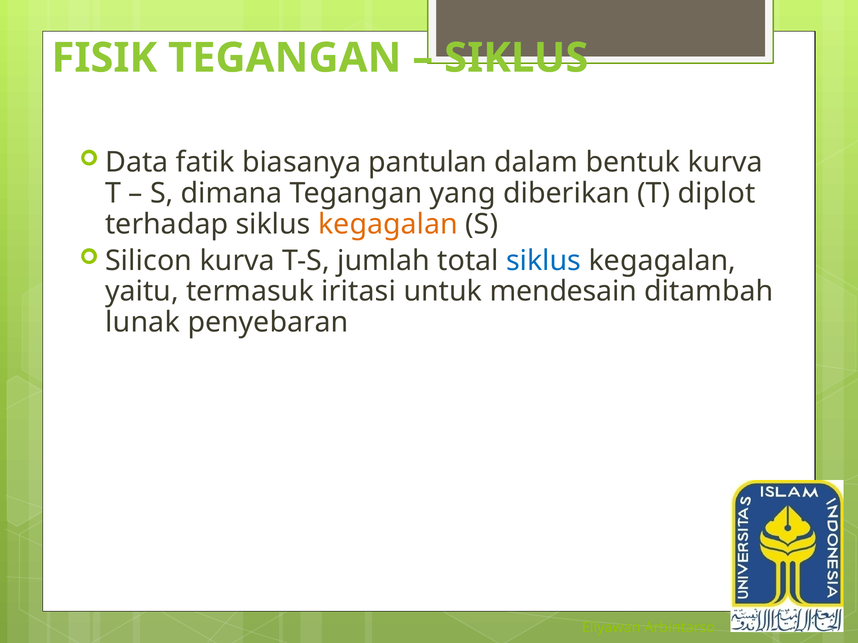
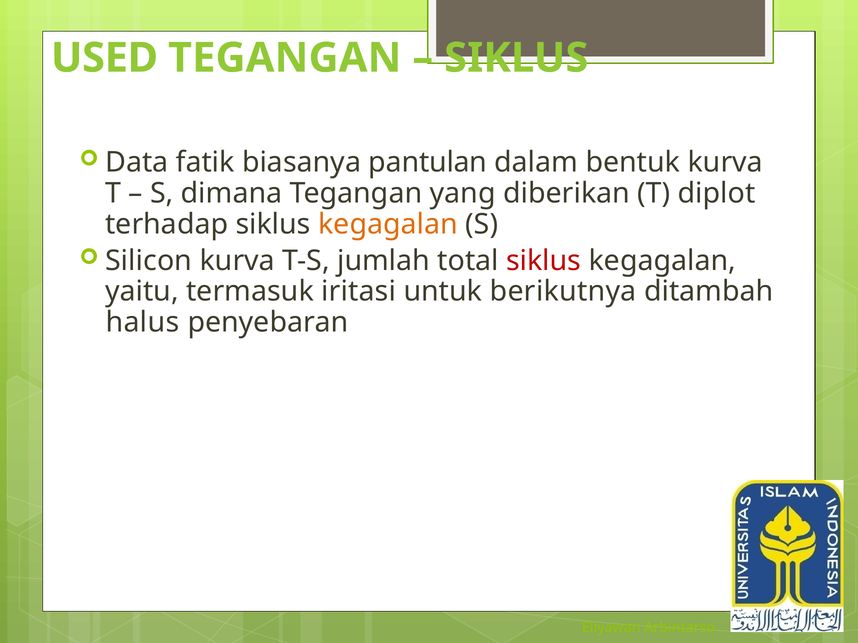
FISIK: FISIK -> USED
siklus at (544, 261) colour: blue -> red
mendesain: mendesain -> berikutnya
lunak: lunak -> halus
